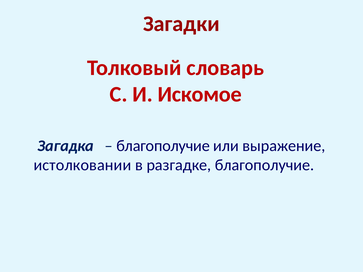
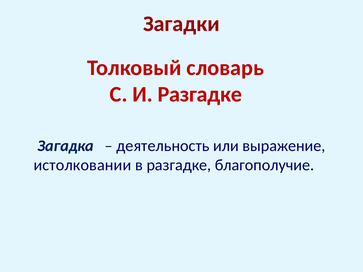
И Искомое: Искомое -> Разгадке
благополучие at (163, 146): благополучие -> деятельность
